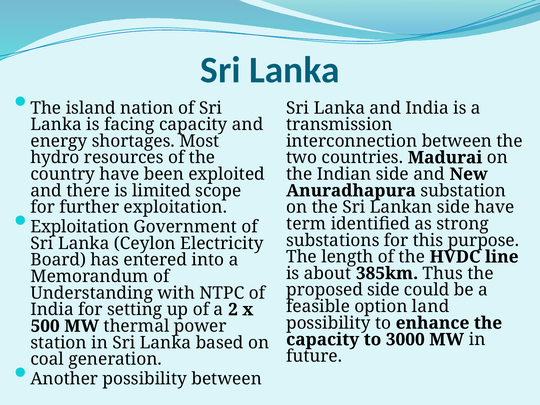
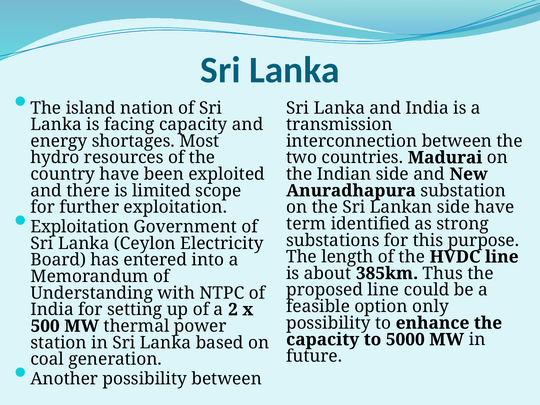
proposed side: side -> line
land: land -> only
3000: 3000 -> 5000
